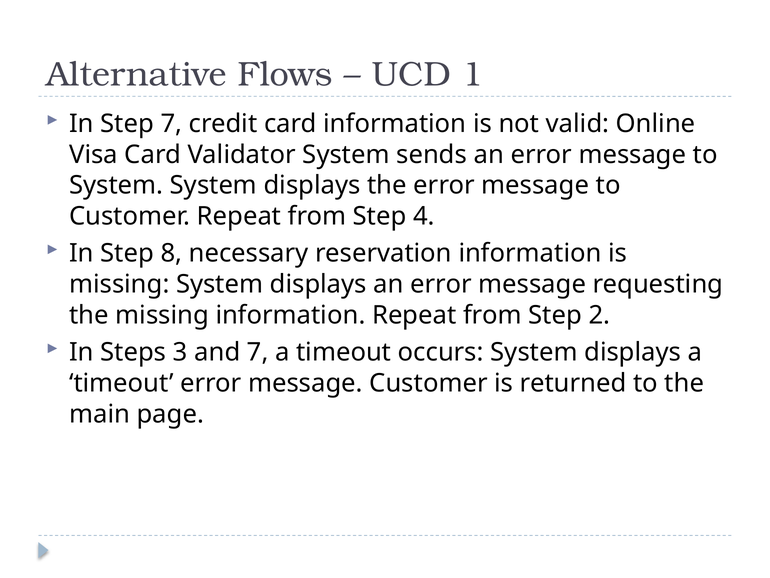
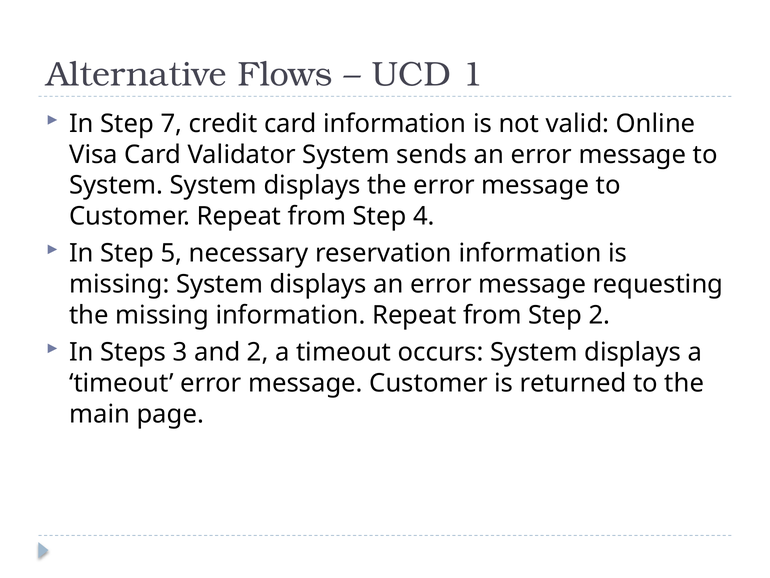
8: 8 -> 5
and 7: 7 -> 2
